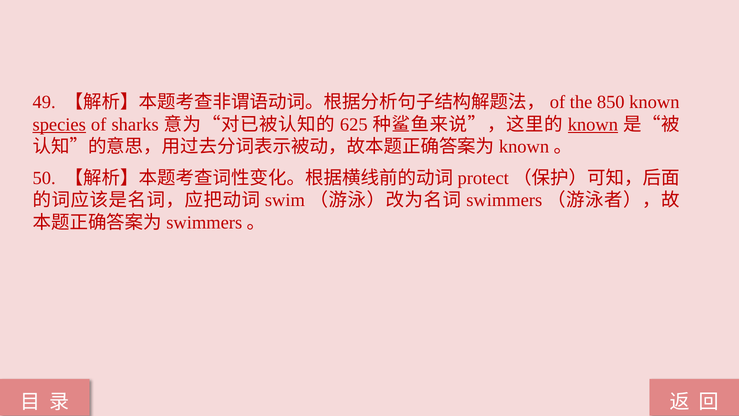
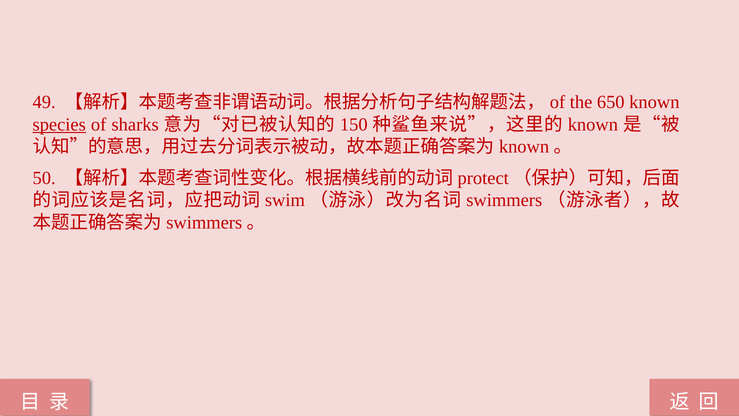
850: 850 -> 650
625: 625 -> 150
known at (593, 124) underline: present -> none
